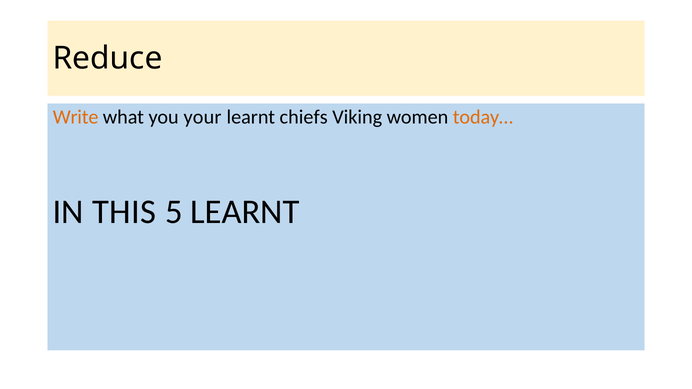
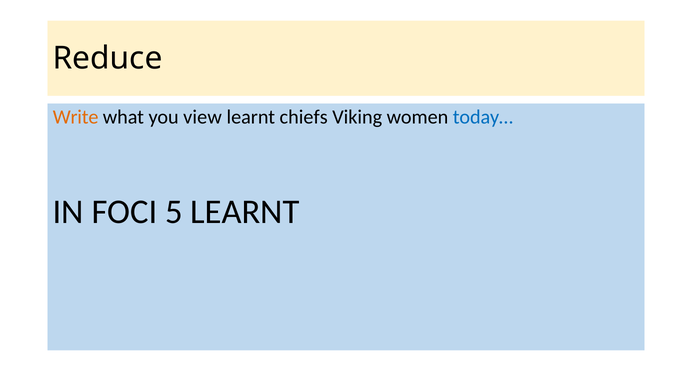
your: your -> view
today… colour: orange -> blue
THIS: THIS -> FOCI
